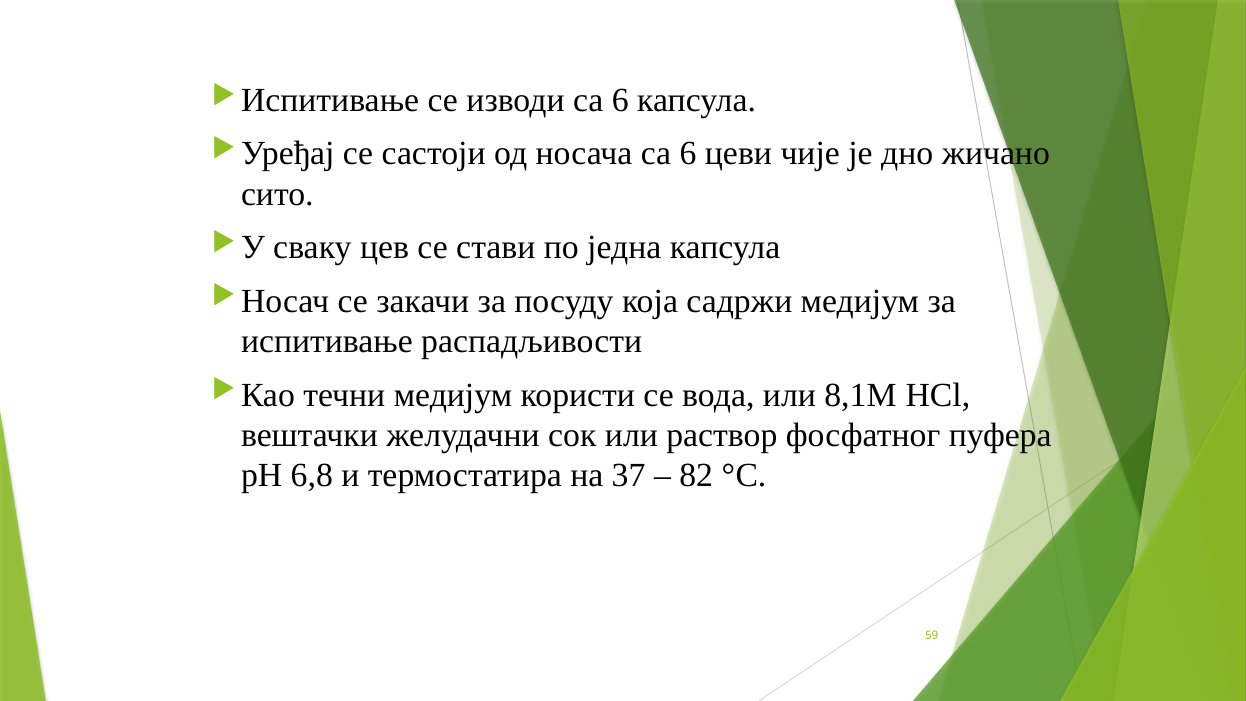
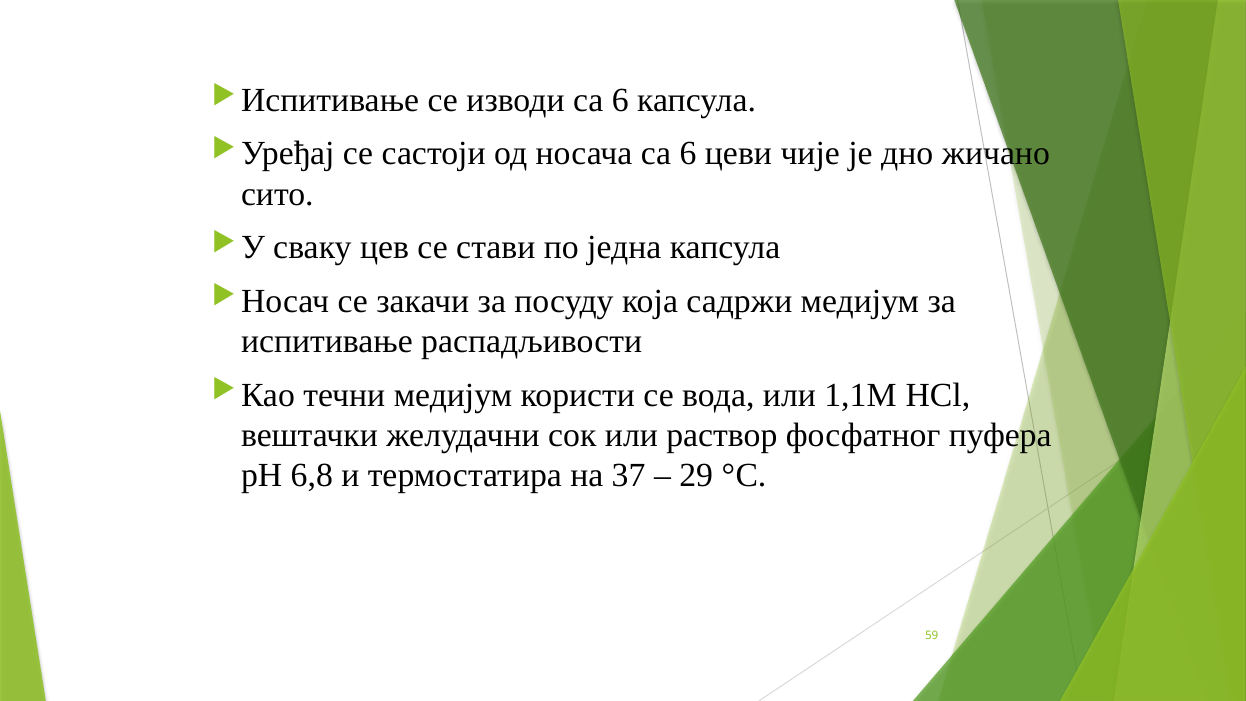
8,1М: 8,1М -> 1,1М
82: 82 -> 29
